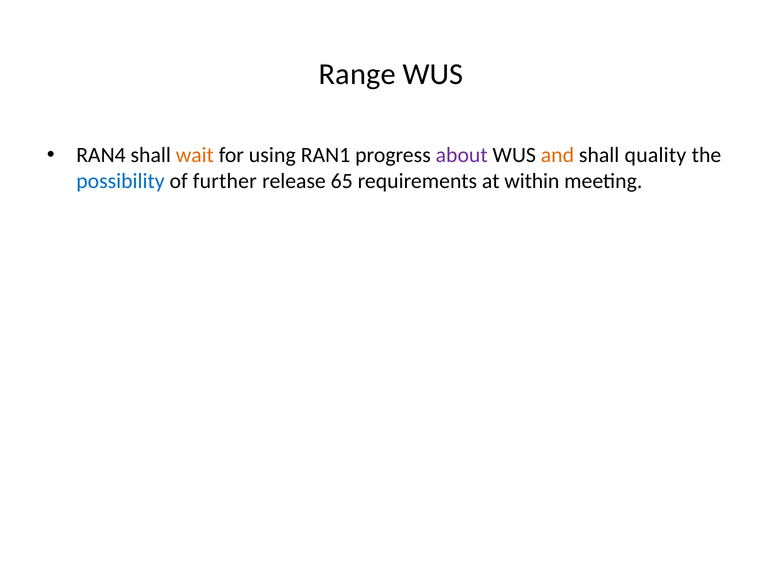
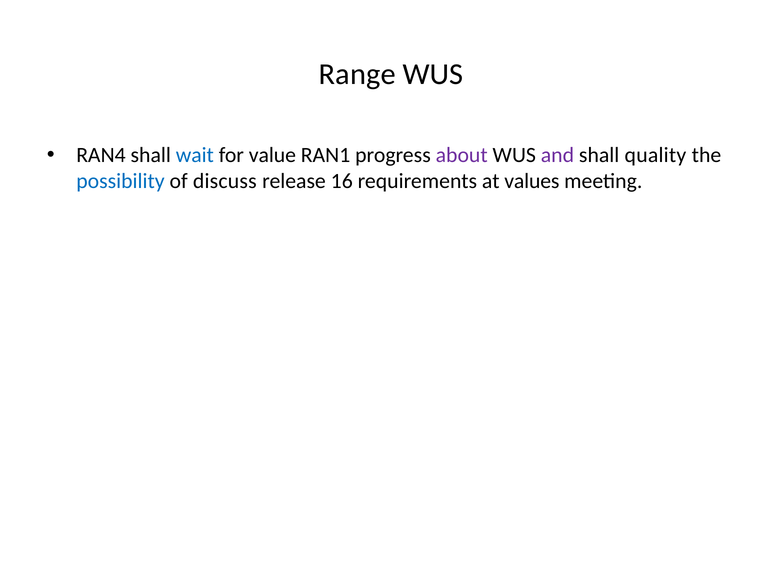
wait colour: orange -> blue
using: using -> value
and colour: orange -> purple
further: further -> discuss
65: 65 -> 16
within: within -> values
